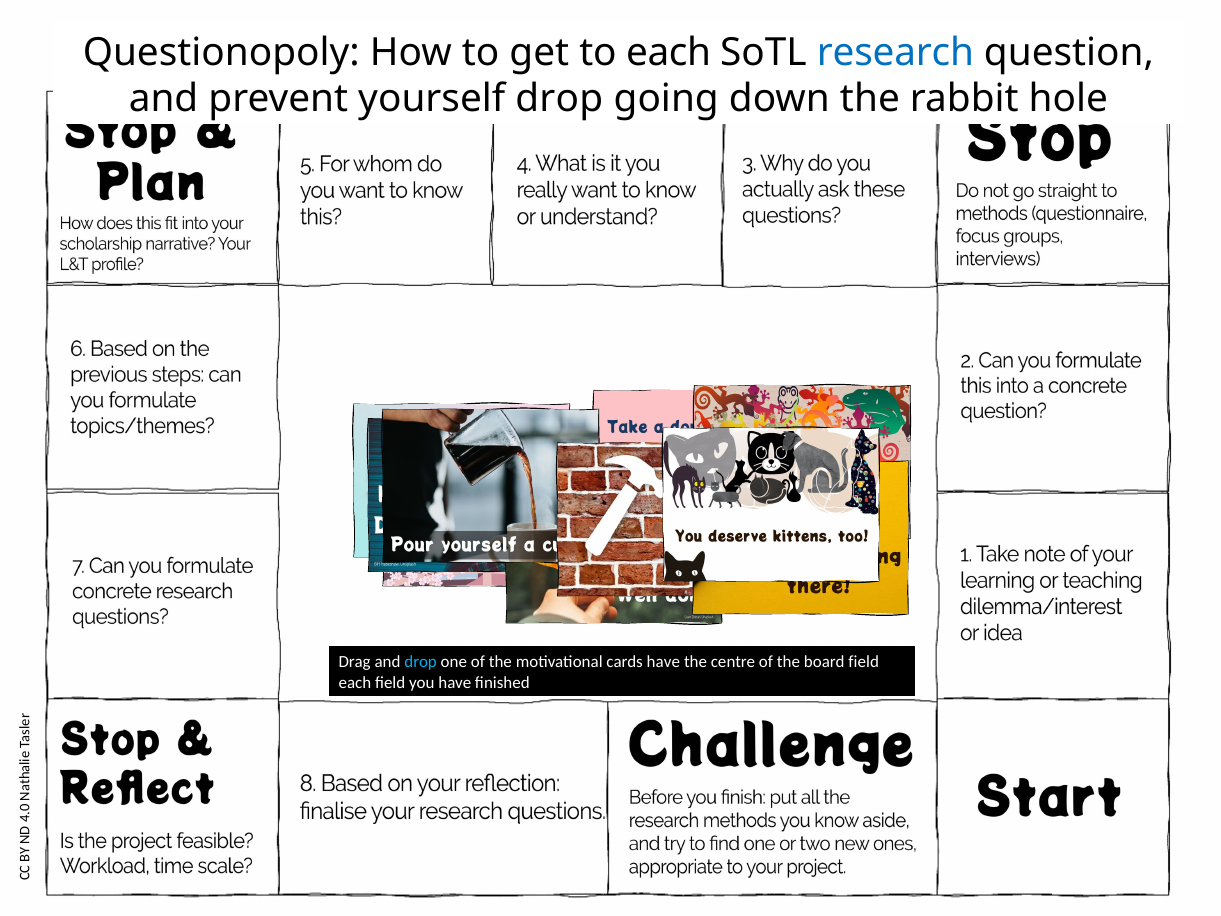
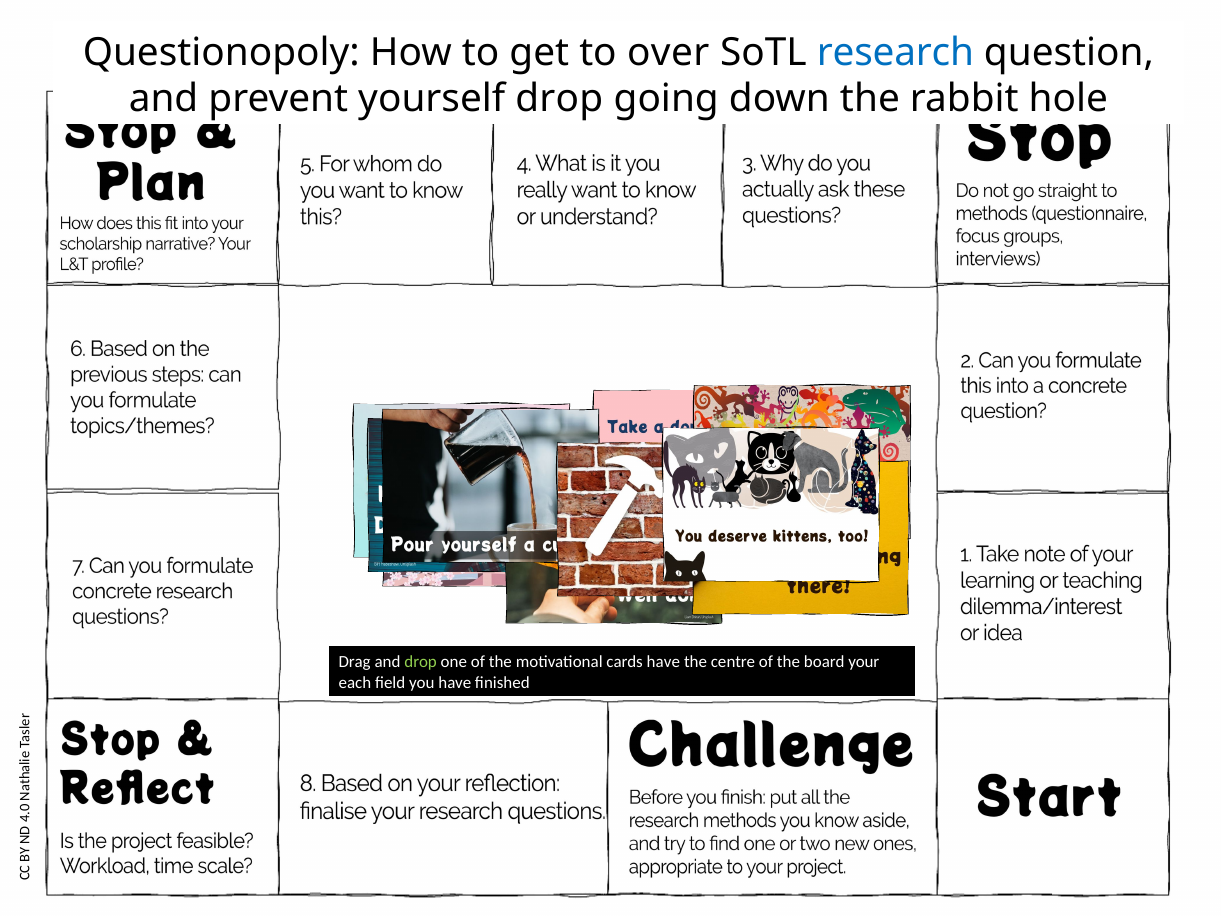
to each: each -> over
drop at (421, 662) colour: light blue -> light green
board field: field -> your
